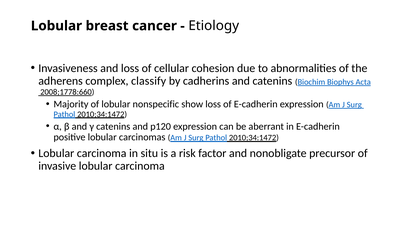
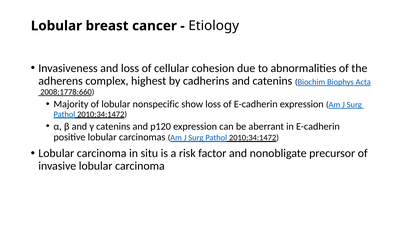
classify: classify -> highest
